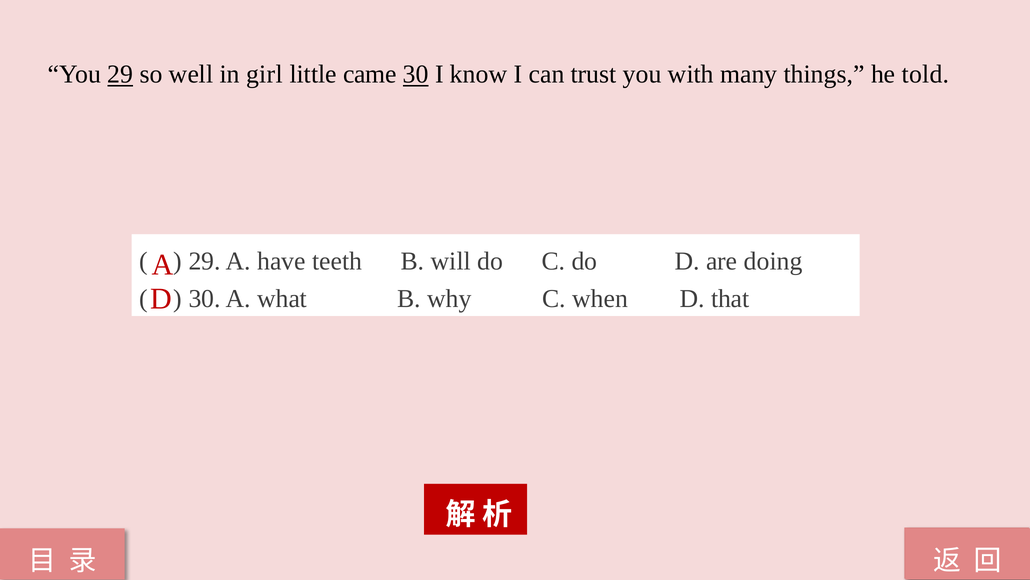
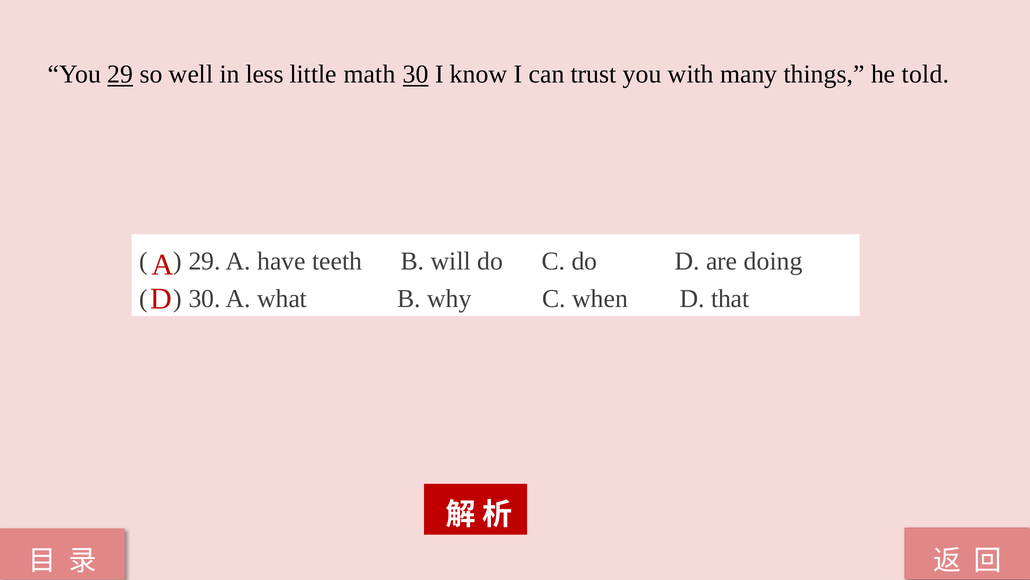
girl: girl -> less
came: came -> math
